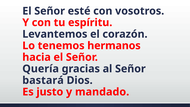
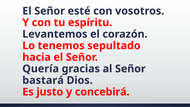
hermanos: hermanos -> sepultado
mandado: mandado -> concebirá
